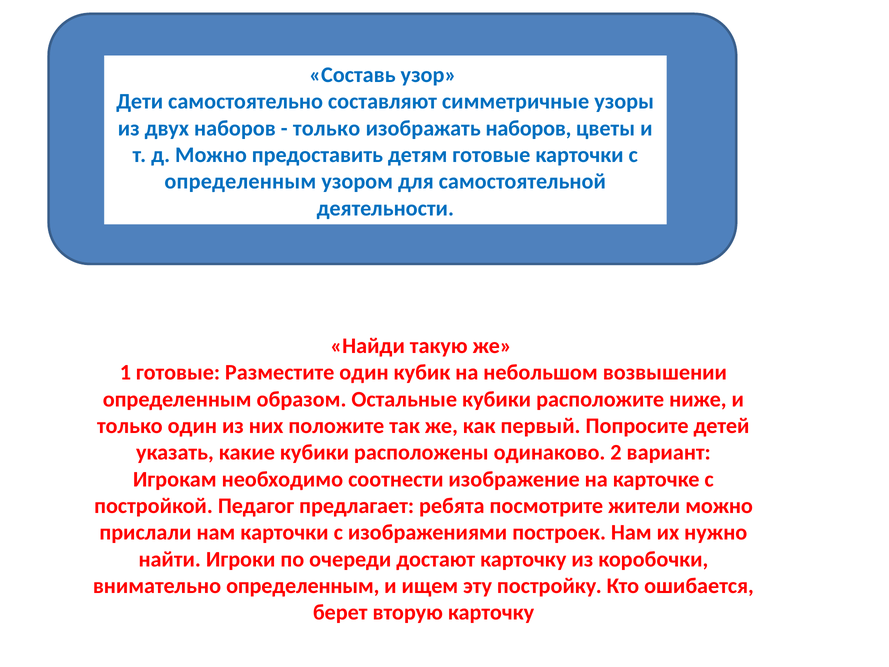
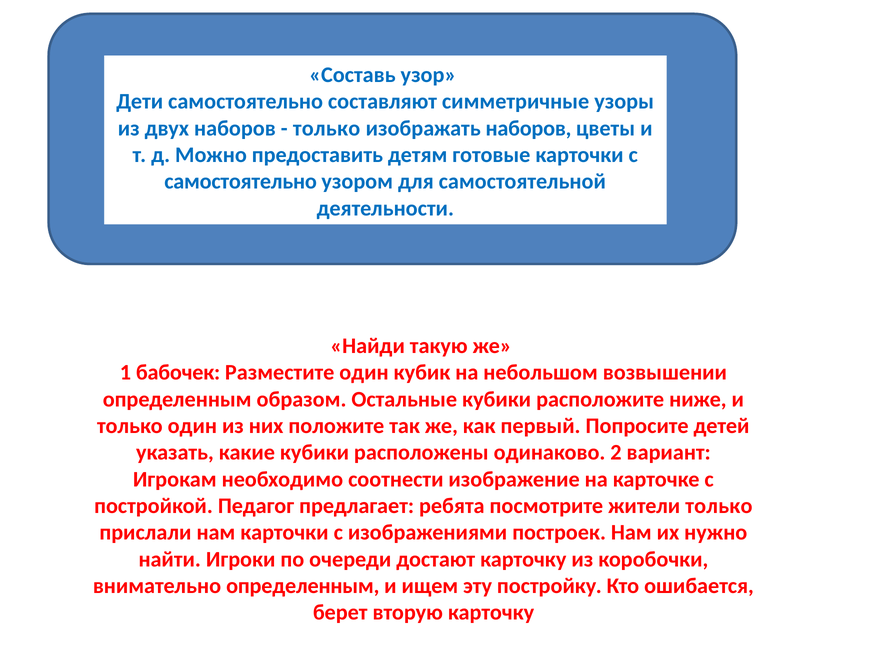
определенным at (240, 181): определенным -> самостоятельно
1 готовые: готовые -> бабочек
жители можно: можно -> только
